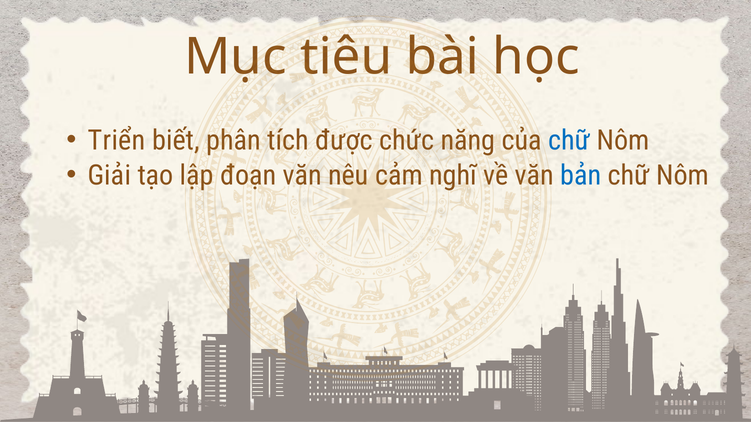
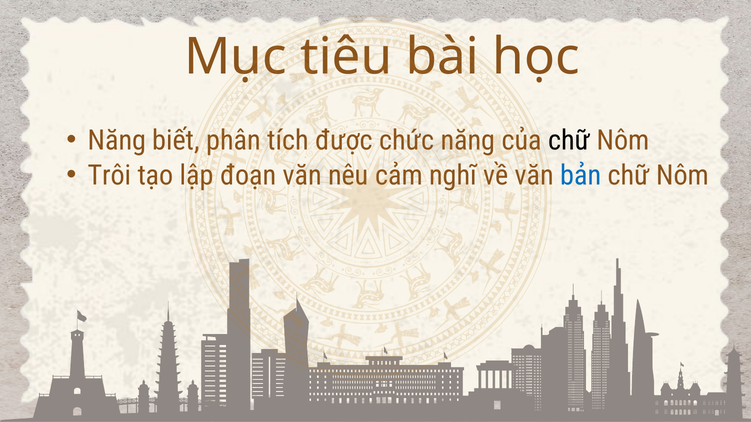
Triển at (117, 141): Triển -> Năng
chữ at (569, 141) colour: blue -> black
Giải: Giải -> Trôi
